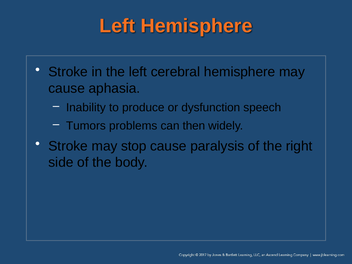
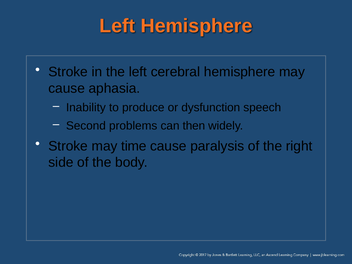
Tumors: Tumors -> Second
stop: stop -> time
